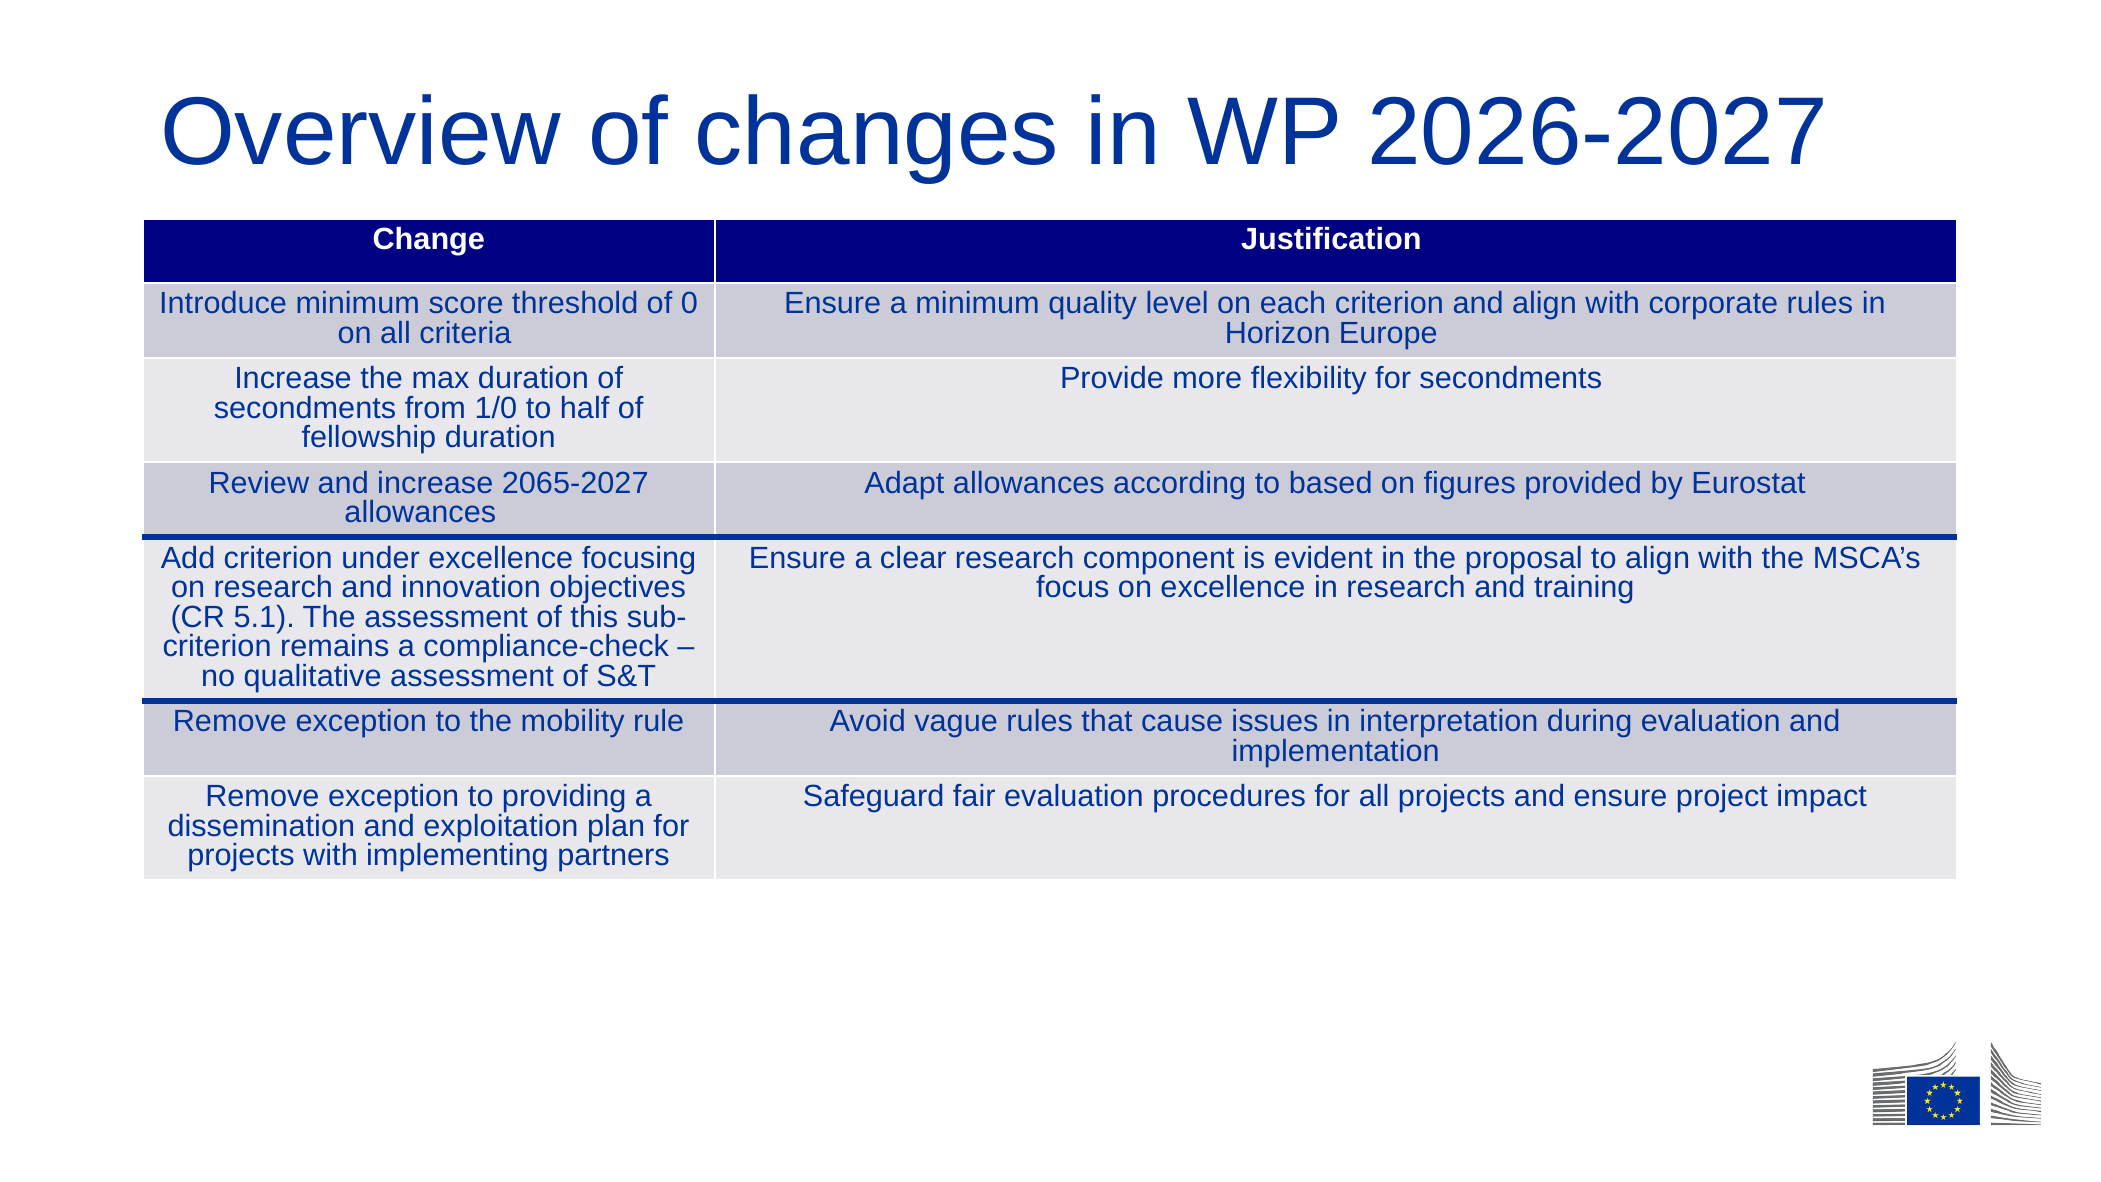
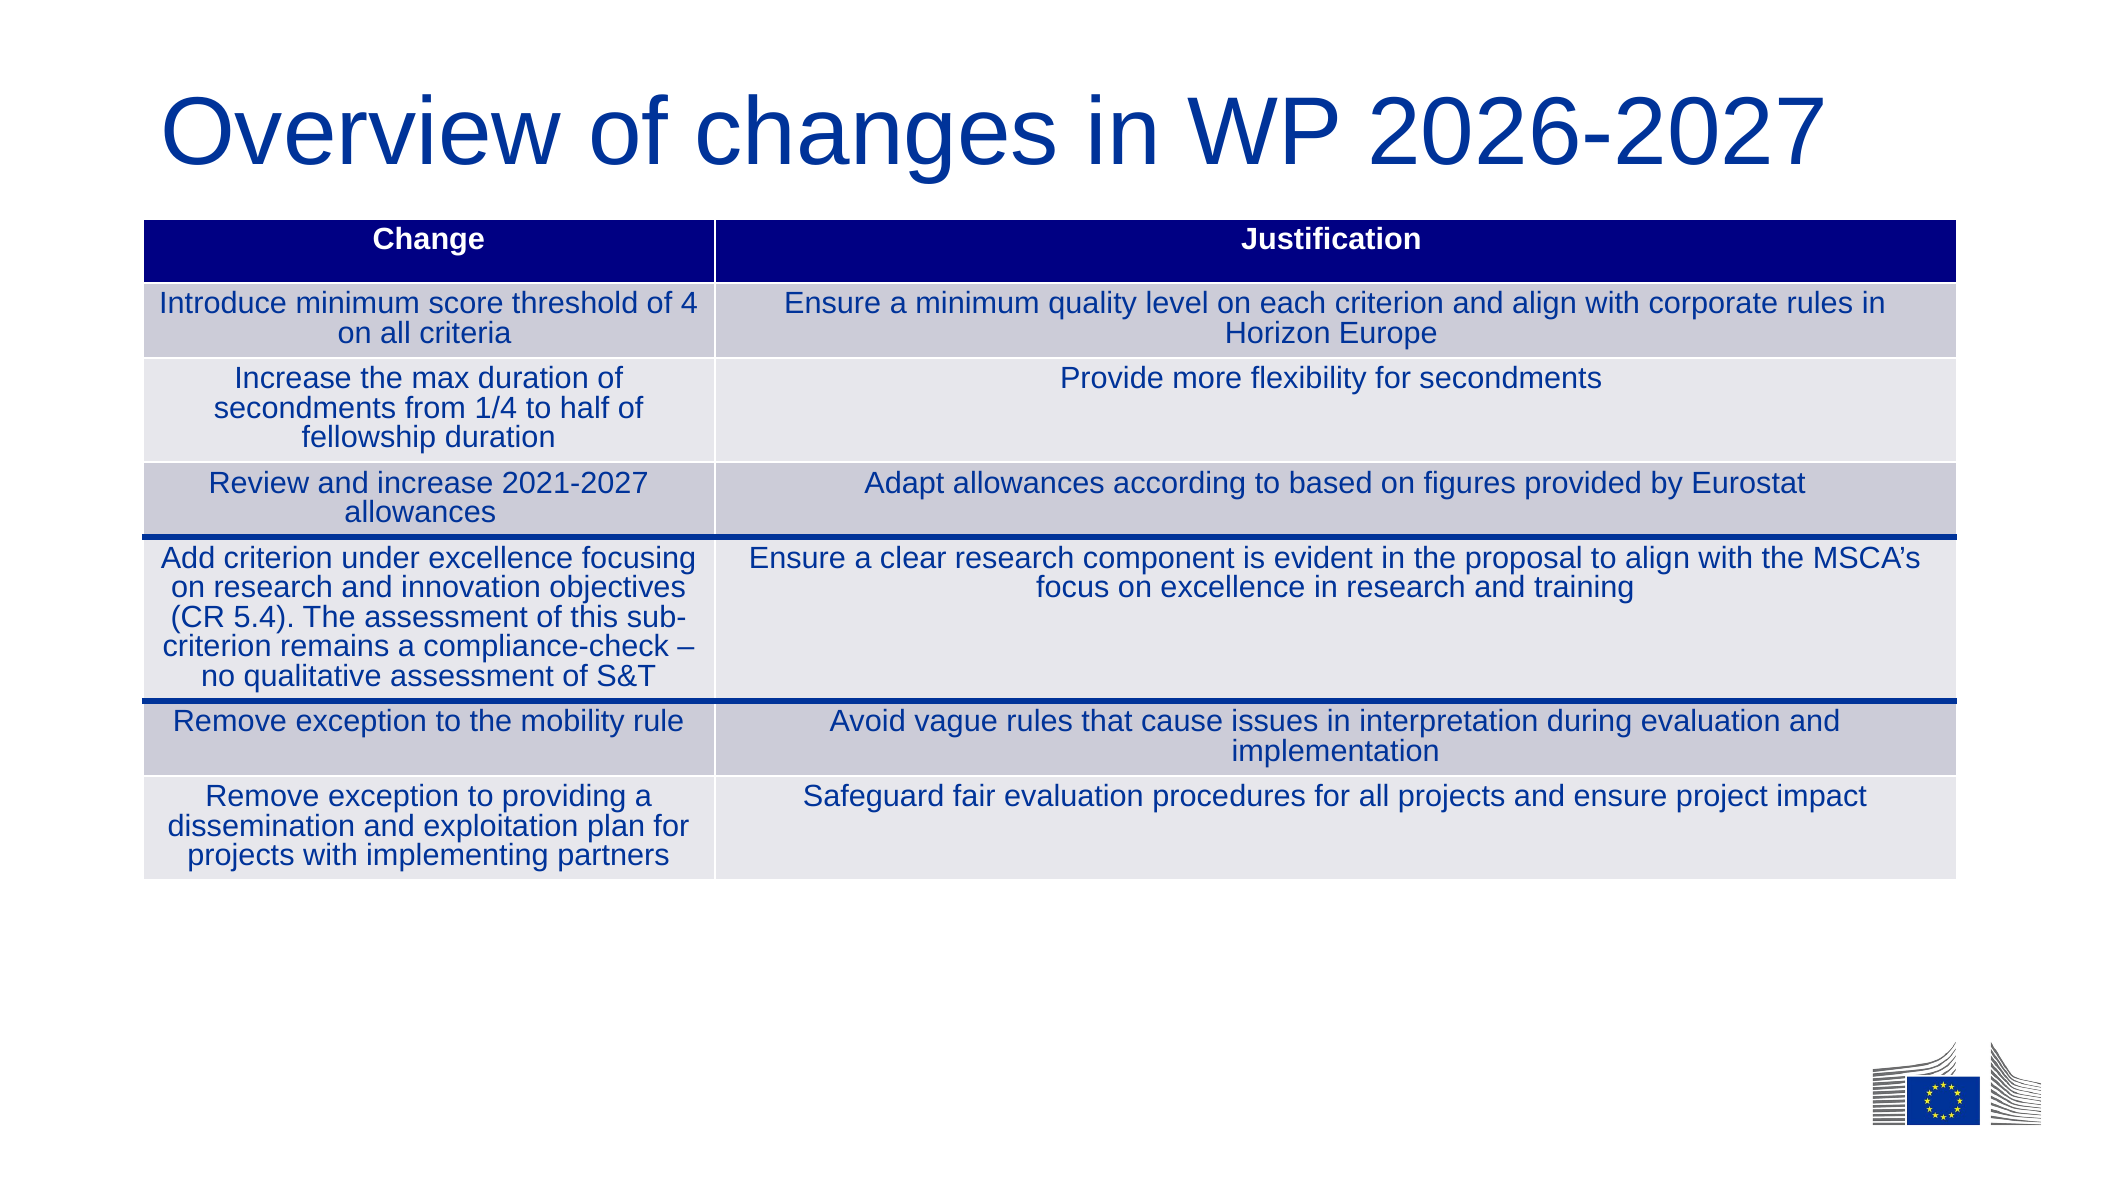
0: 0 -> 4
1/0: 1/0 -> 1/4
2065-2027: 2065-2027 -> 2021-2027
5.1: 5.1 -> 5.4
